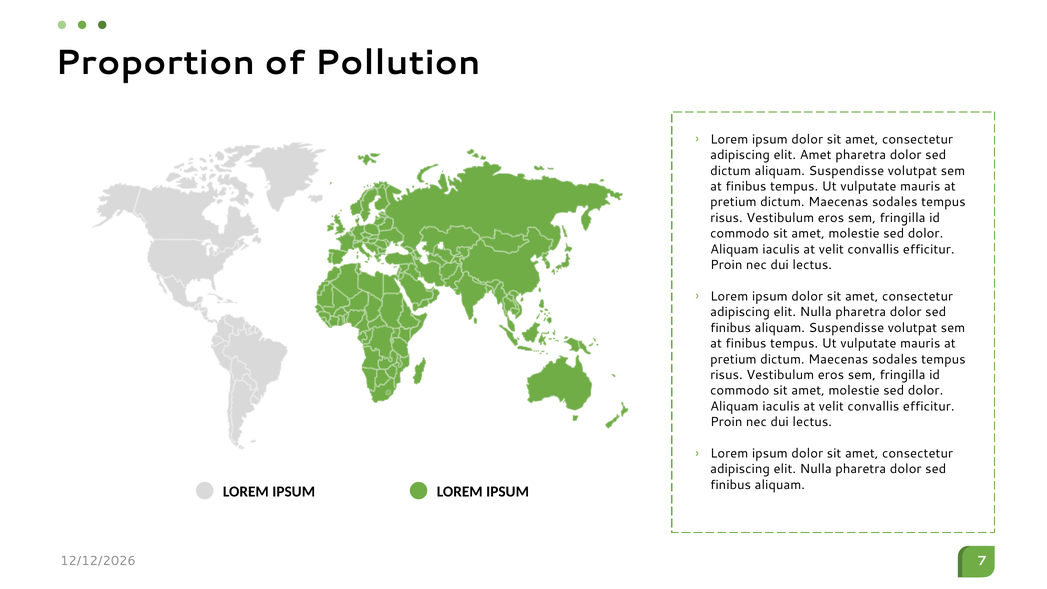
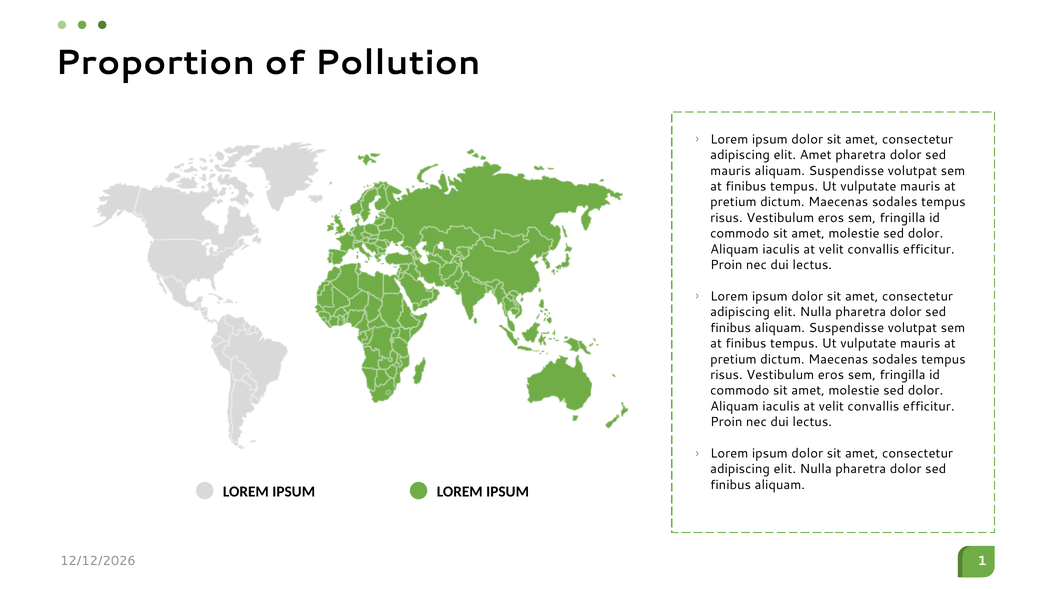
dictum at (731, 171): dictum -> mauris
7: 7 -> 1
